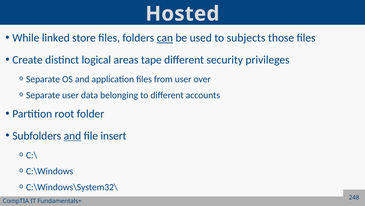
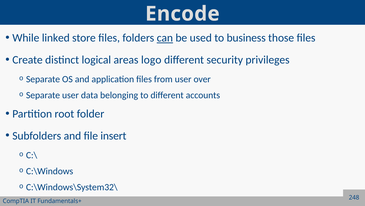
Hosted: Hosted -> Encode
subjects: subjects -> business
tape: tape -> logo
and at (72, 135) underline: present -> none
